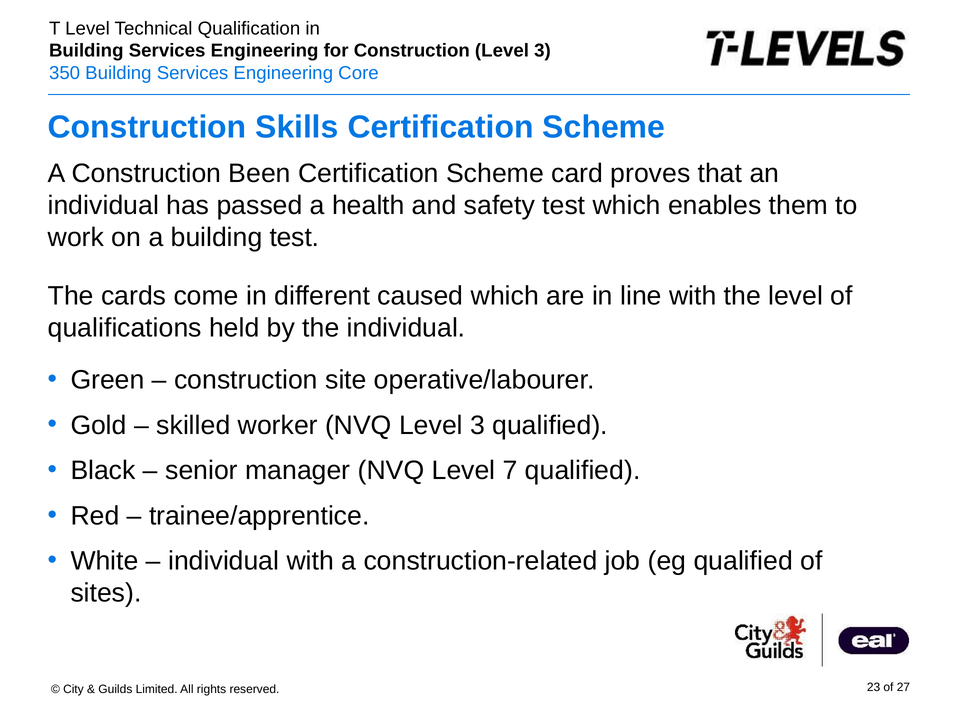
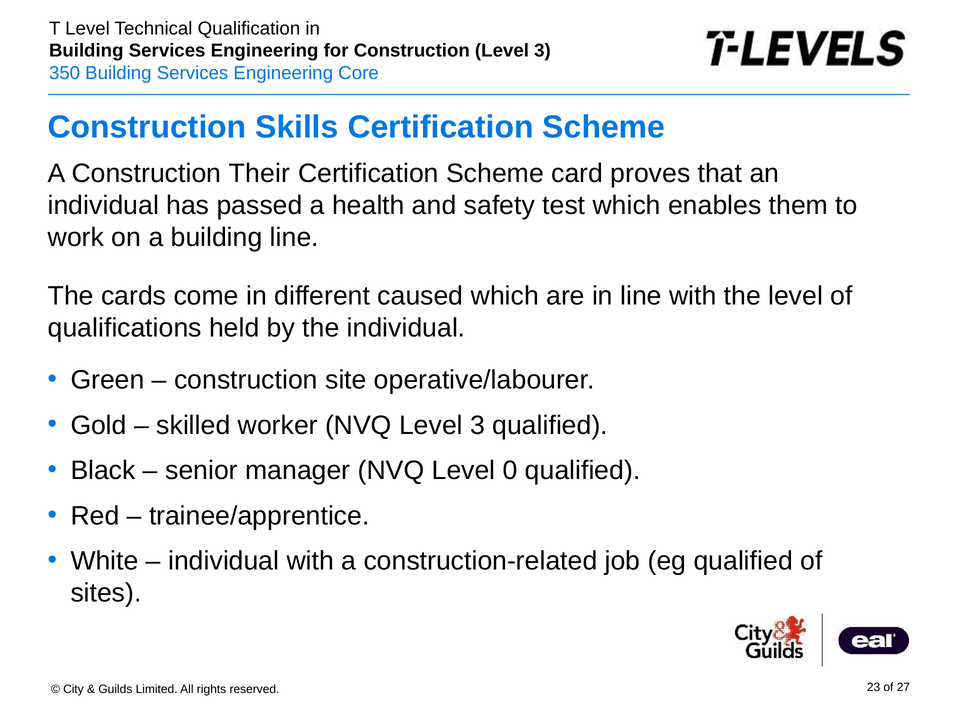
Been: Been -> Their
building test: test -> line
7: 7 -> 0
